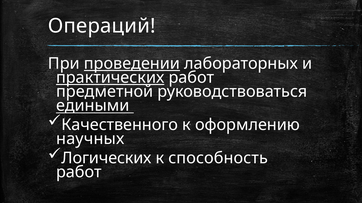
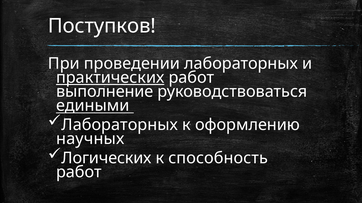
Операций: Операций -> Поступков
проведении underline: present -> none
предметной: предметной -> выполнение
Качественного at (120, 125): Качественного -> Лабораторных
